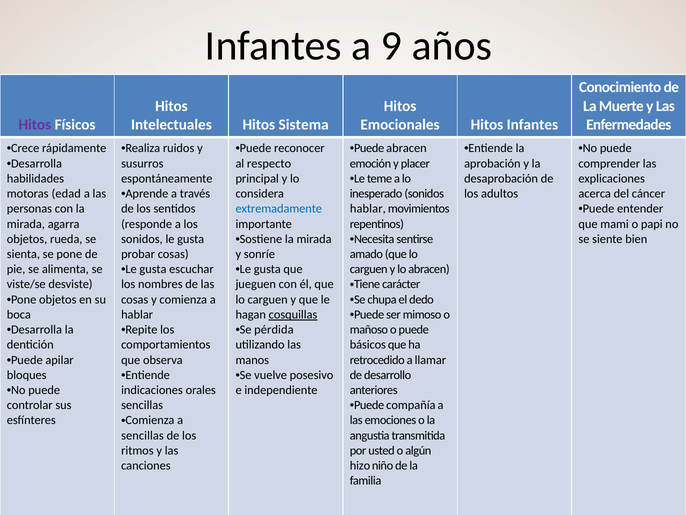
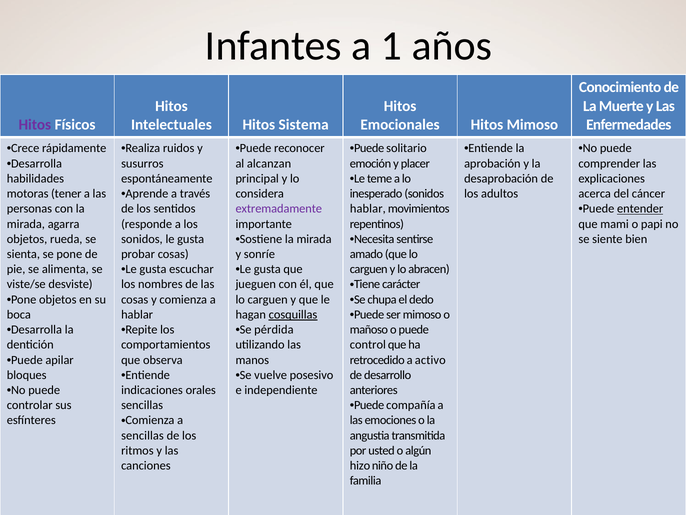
9: 9 -> 1
Hitos Infantes: Infantes -> Mimoso
Puede abracen: abracen -> solitario
respecto: respecto -> alcanzan
edad: edad -> tener
entender underline: none -> present
extremadamente colour: blue -> purple
básicos: básicos -> control
llamar: llamar -> activo
